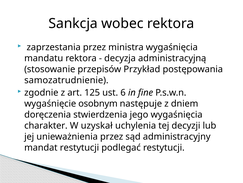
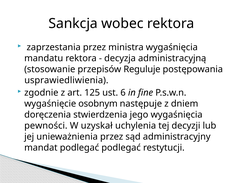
Przykład: Przykład -> Reguluje
samozatrudnienie: samozatrudnienie -> usprawiedliwienia
charakter: charakter -> pewności
mandat restytucji: restytucji -> podlegać
